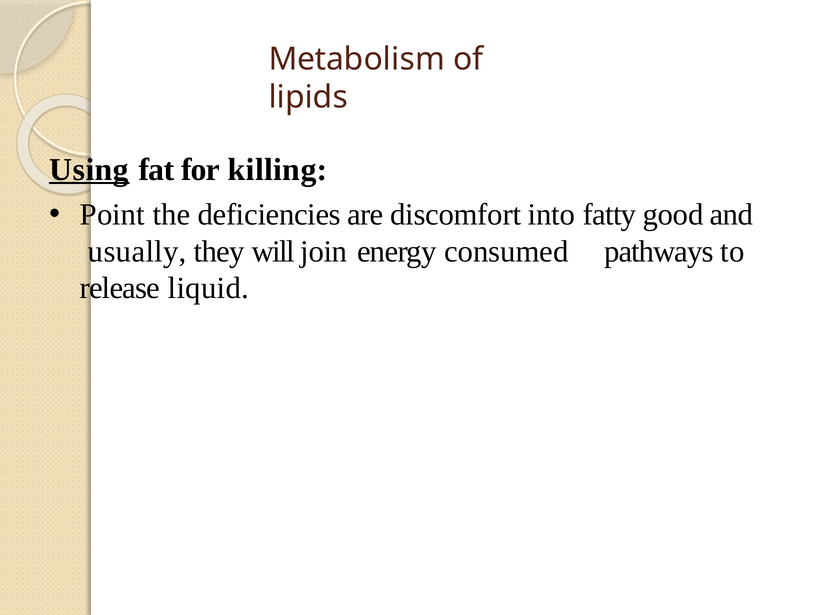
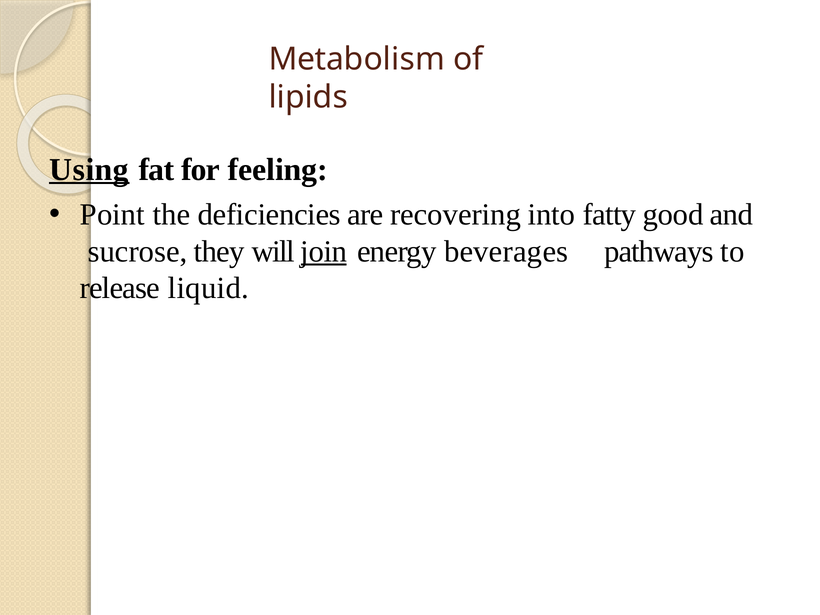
killing: killing -> feeling
discomfort: discomfort -> recovering
usually: usually -> sucrose
join underline: none -> present
consumed: consumed -> beverages
